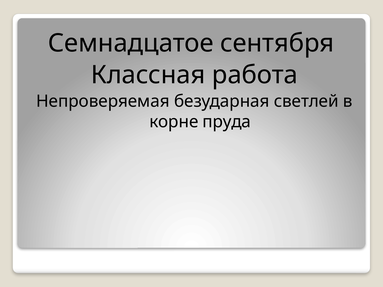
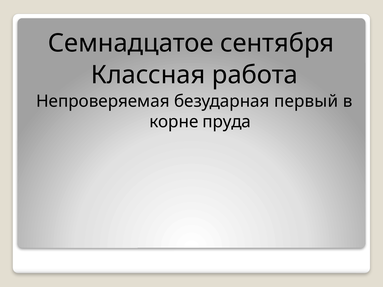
светлей: светлей -> первый
